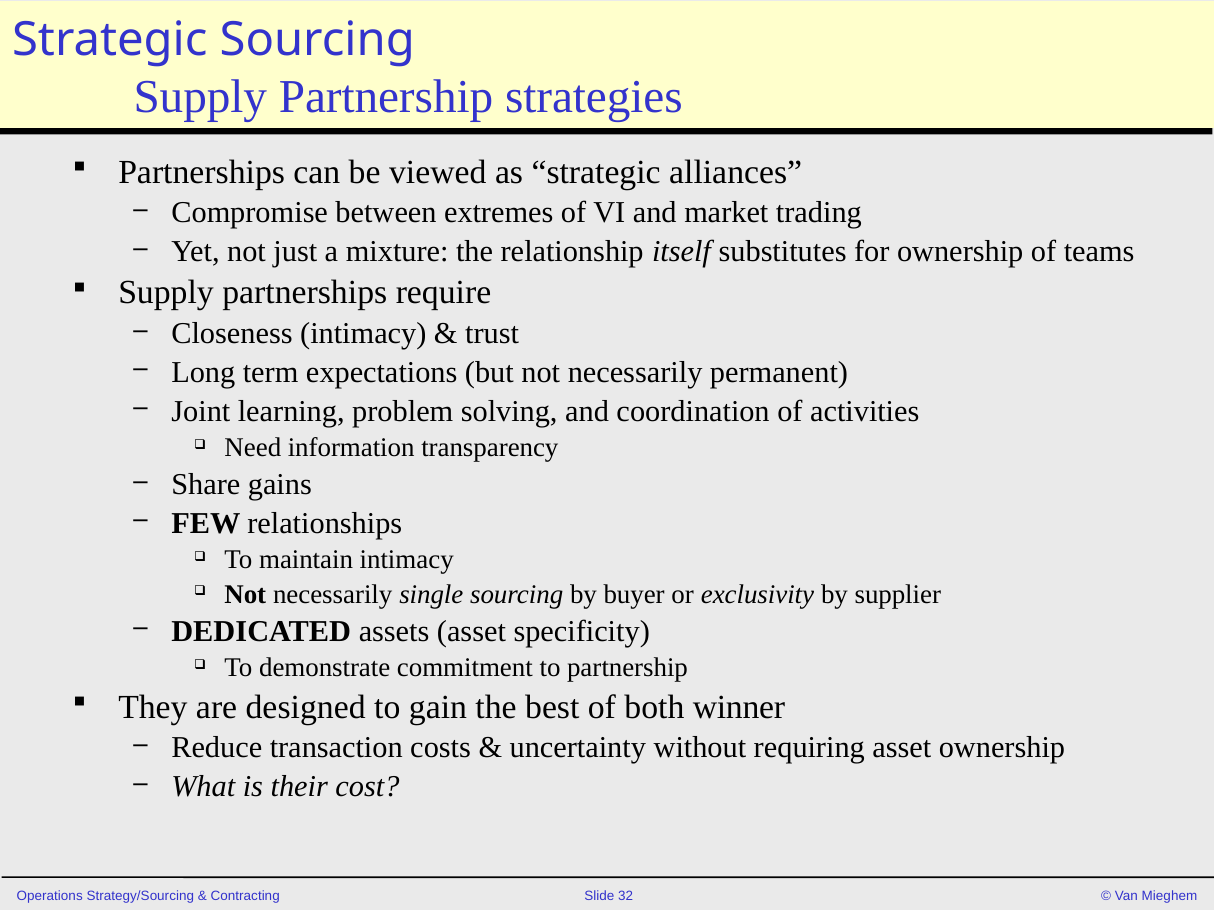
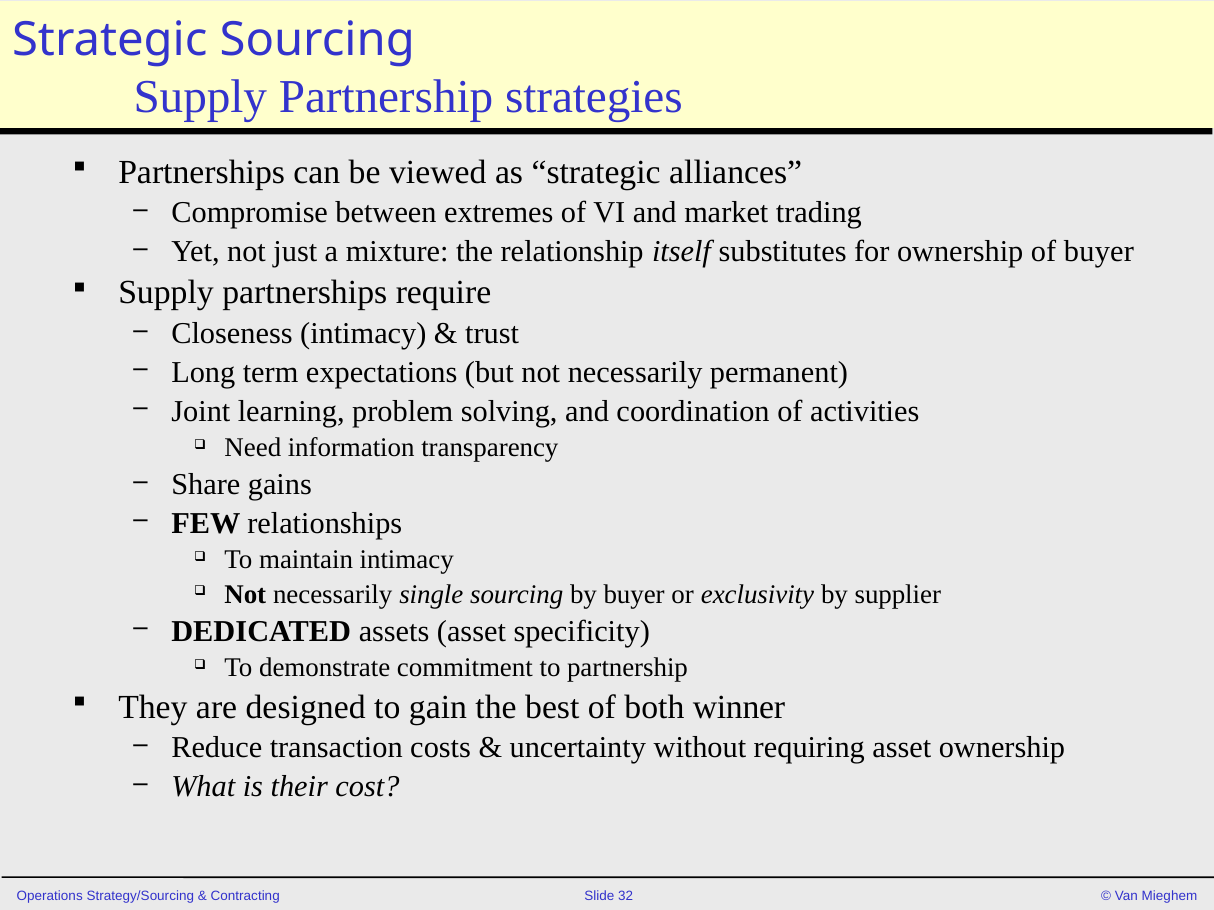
of teams: teams -> buyer
